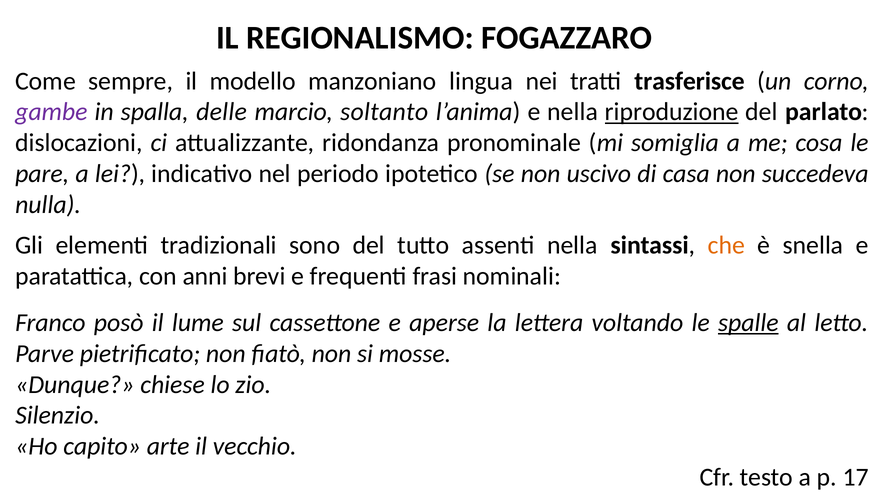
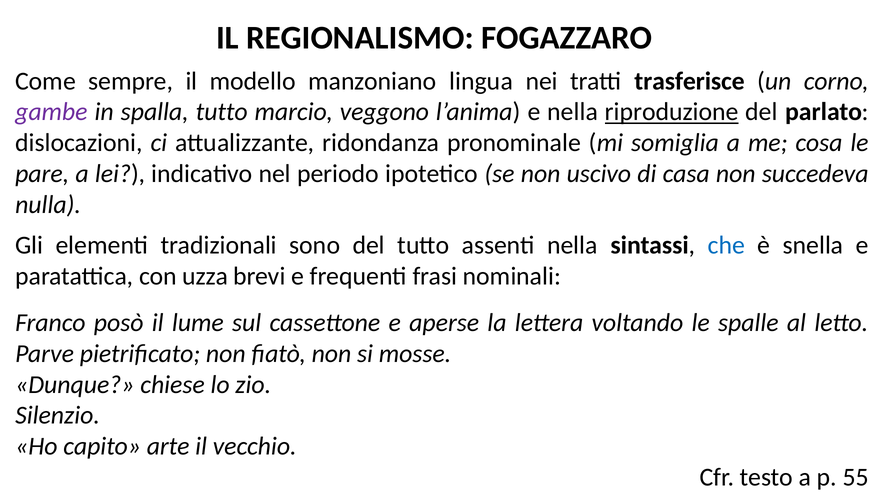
spalla delle: delle -> tutto
soltanto: soltanto -> veggono
che colour: orange -> blue
anni: anni -> uzza
spalle underline: present -> none
17: 17 -> 55
